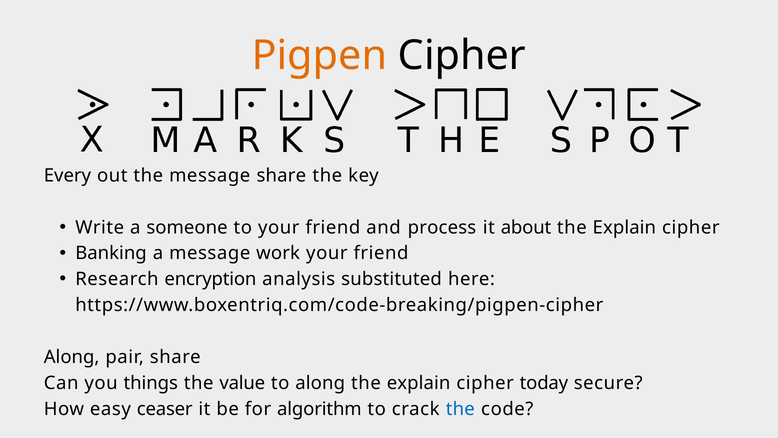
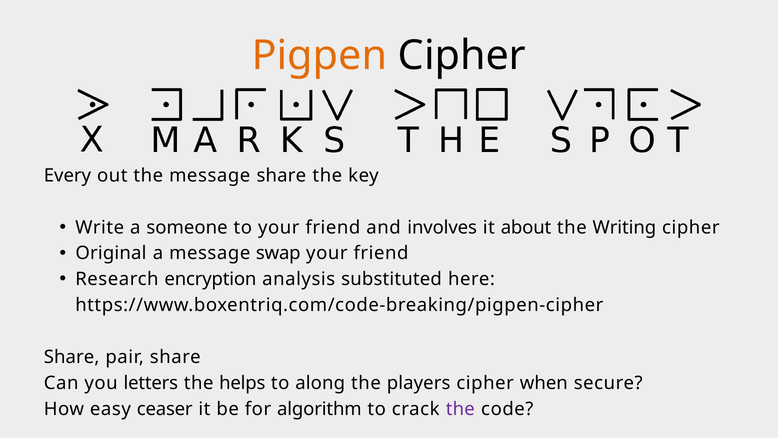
process: process -> involves
Explain at (624, 227): Explain -> Writing
Banking: Banking -> Original
work: work -> swap
Along at (72, 357): Along -> Share
things: things -> letters
value: value -> helps
explain at (419, 383): explain -> players
today: today -> when
the at (460, 409) colour: blue -> purple
